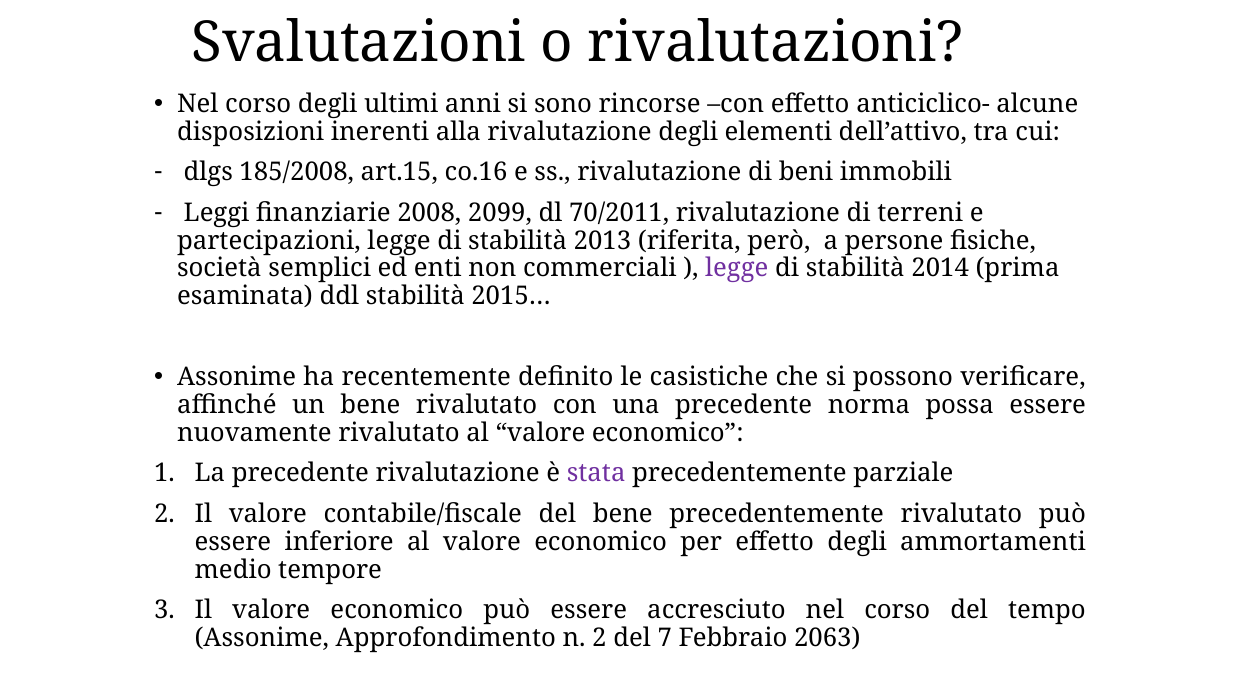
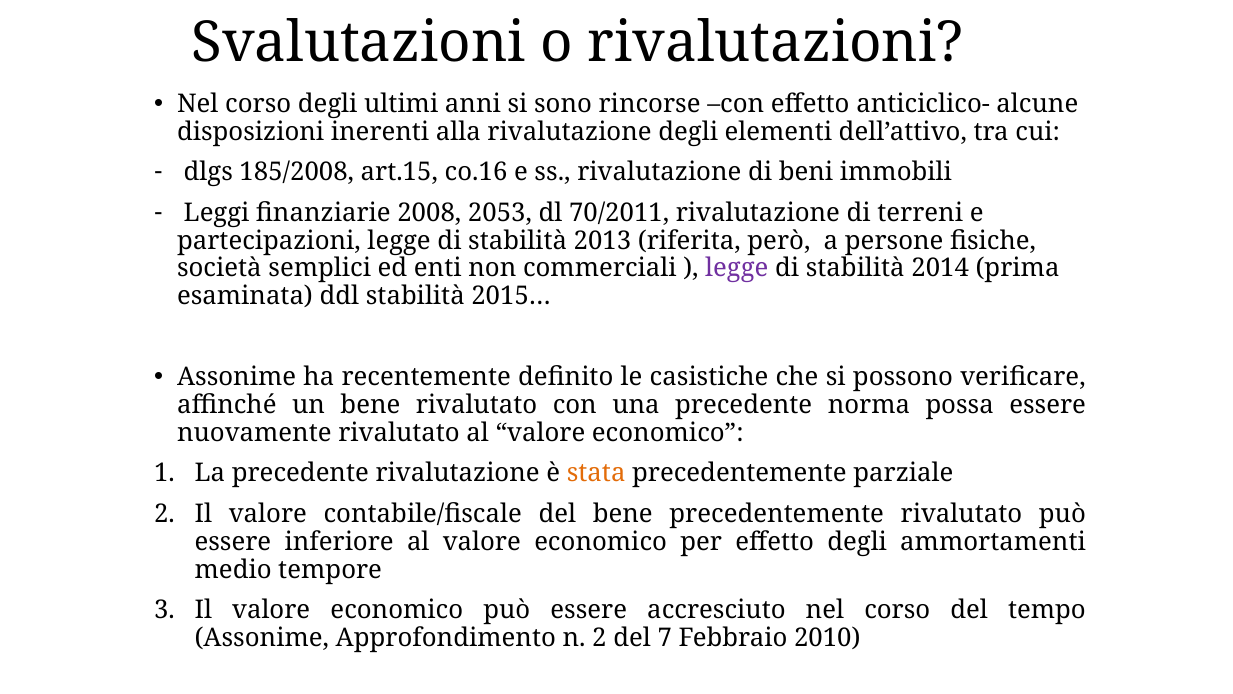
2099: 2099 -> 2053
stata colour: purple -> orange
2063: 2063 -> 2010
